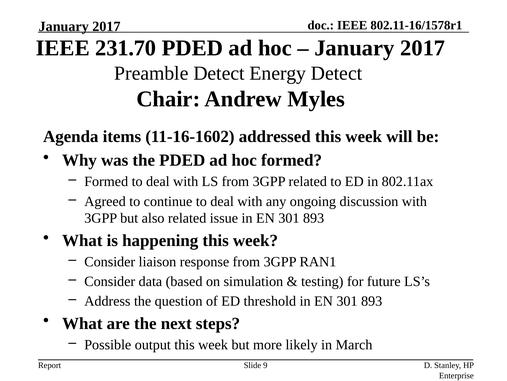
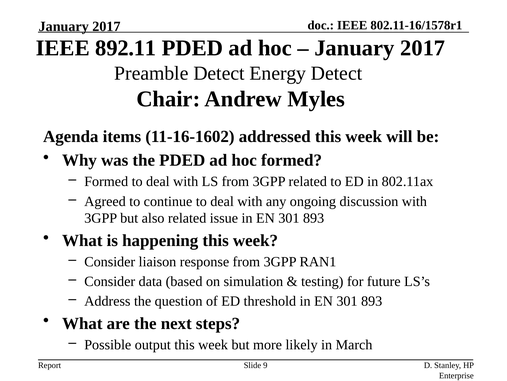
231.70: 231.70 -> 892.11
